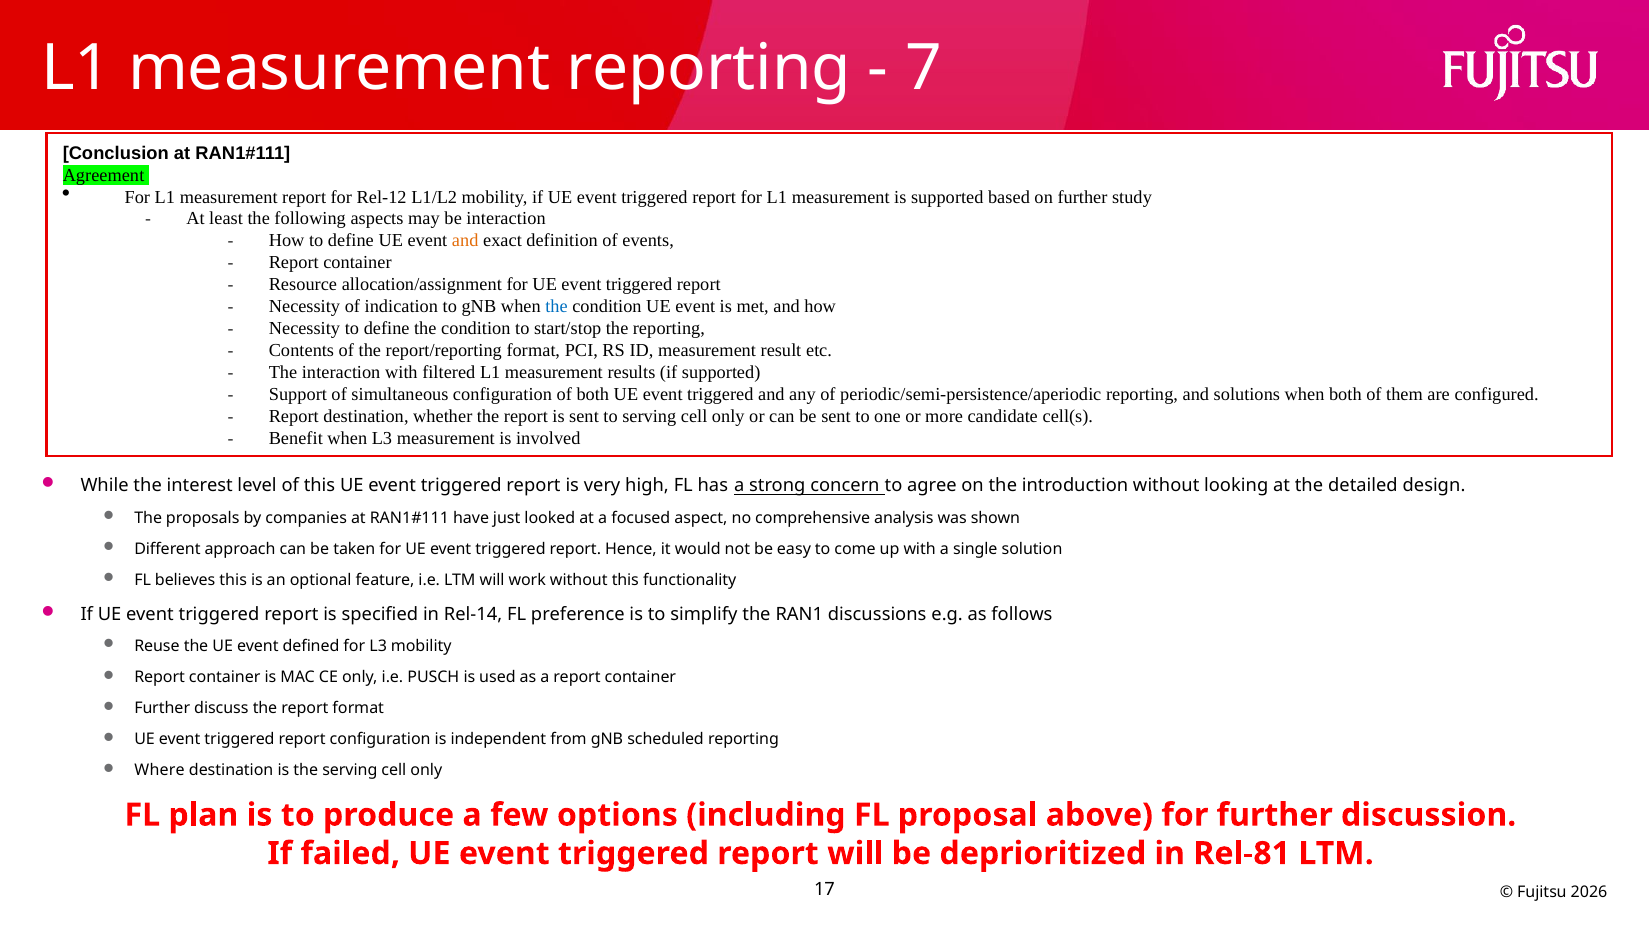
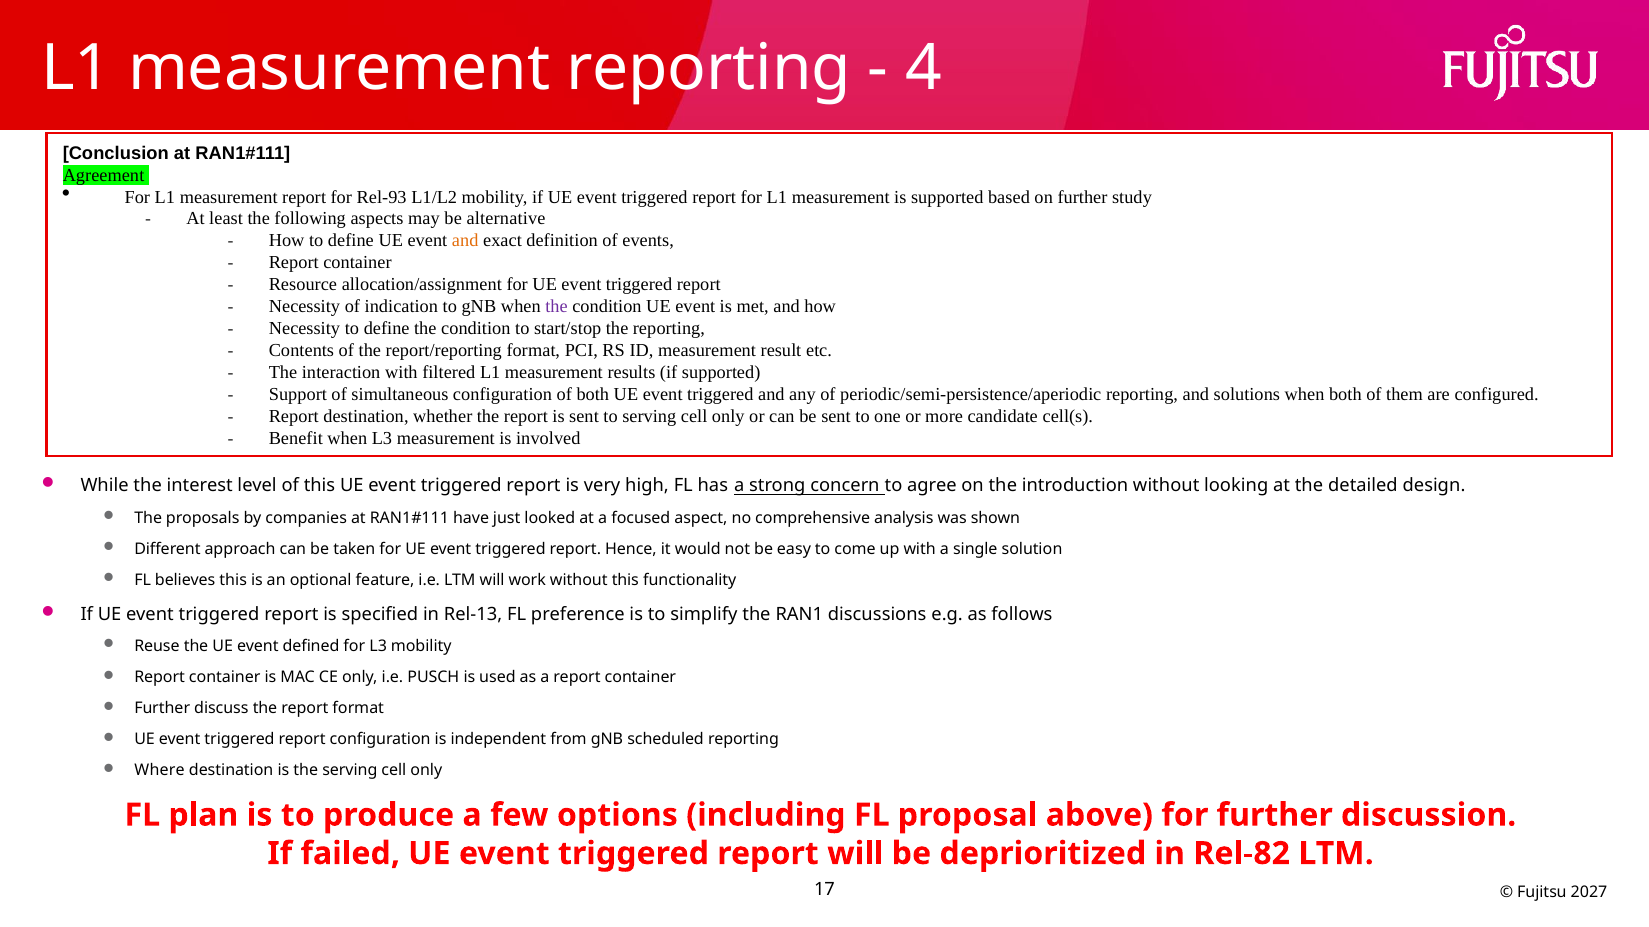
7: 7 -> 4
Rel-12: Rel-12 -> Rel-93
be interaction: interaction -> alternative
the at (556, 307) colour: blue -> purple
Rel-14: Rel-14 -> Rel-13
Rel-81: Rel-81 -> Rel-82
2026: 2026 -> 2027
